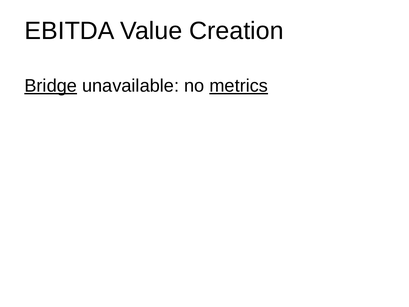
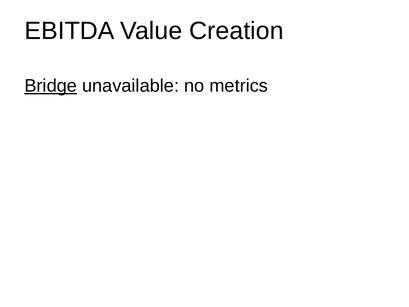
metrics underline: present -> none
